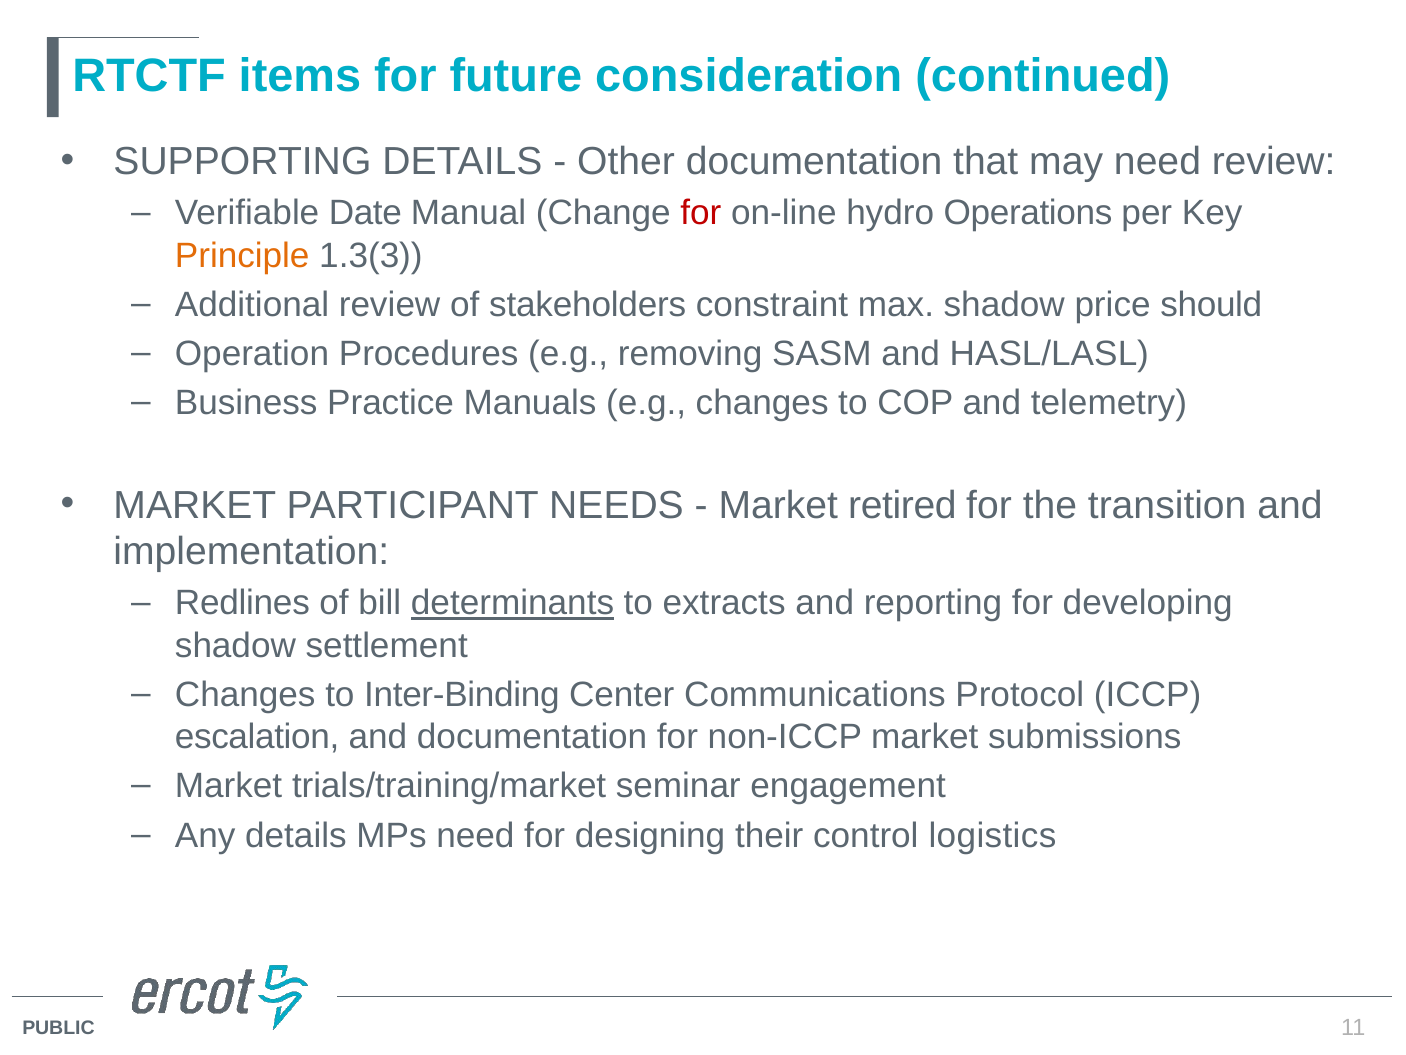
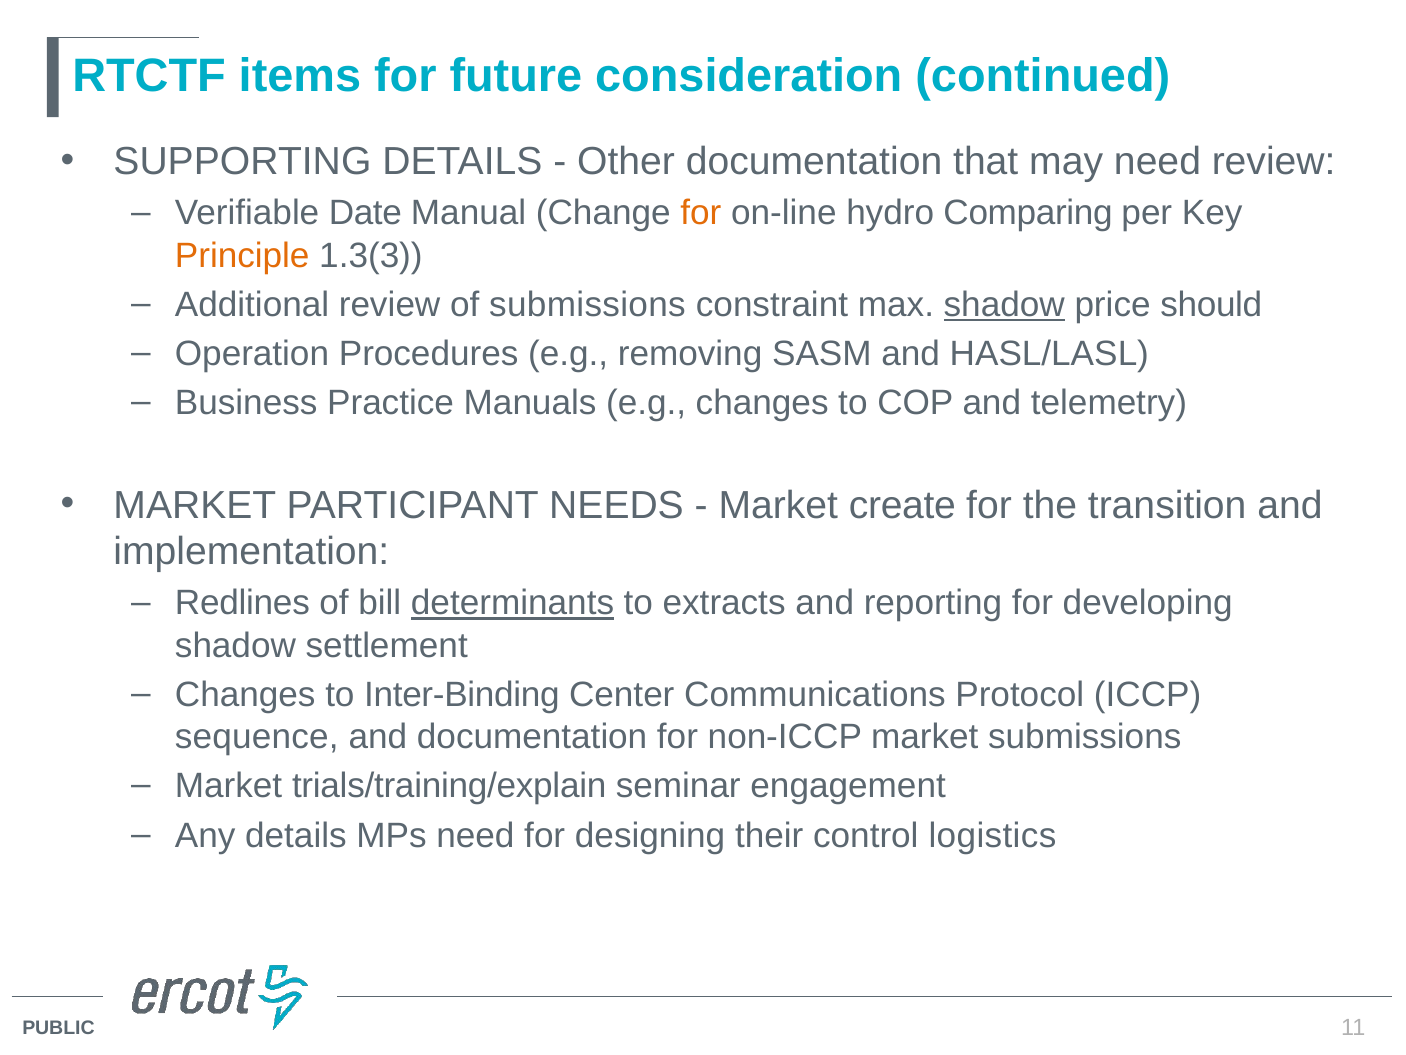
for at (701, 213) colour: red -> orange
Operations: Operations -> Comparing
of stakeholders: stakeholders -> submissions
shadow at (1004, 305) underline: none -> present
retired: retired -> create
escalation: escalation -> sequence
trials/training/market: trials/training/market -> trials/training/explain
